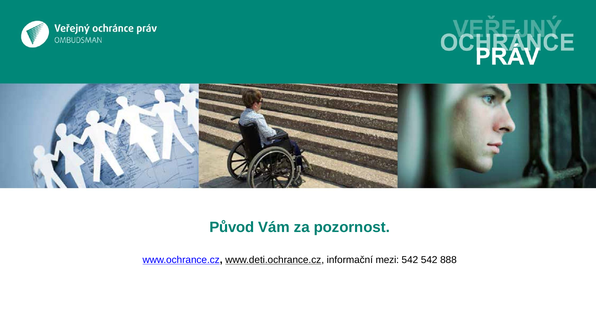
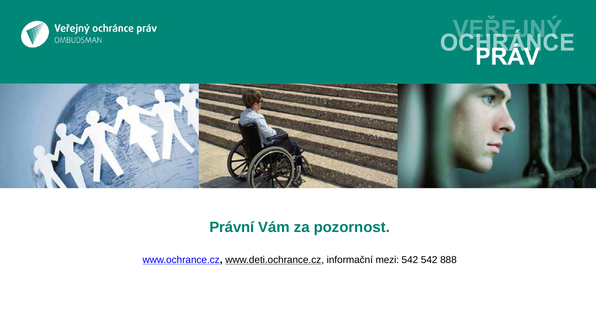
Původ: Původ -> Právní
